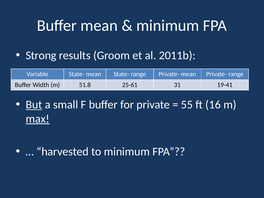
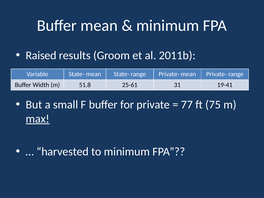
Strong: Strong -> Raised
But underline: present -> none
55: 55 -> 77
16: 16 -> 75
